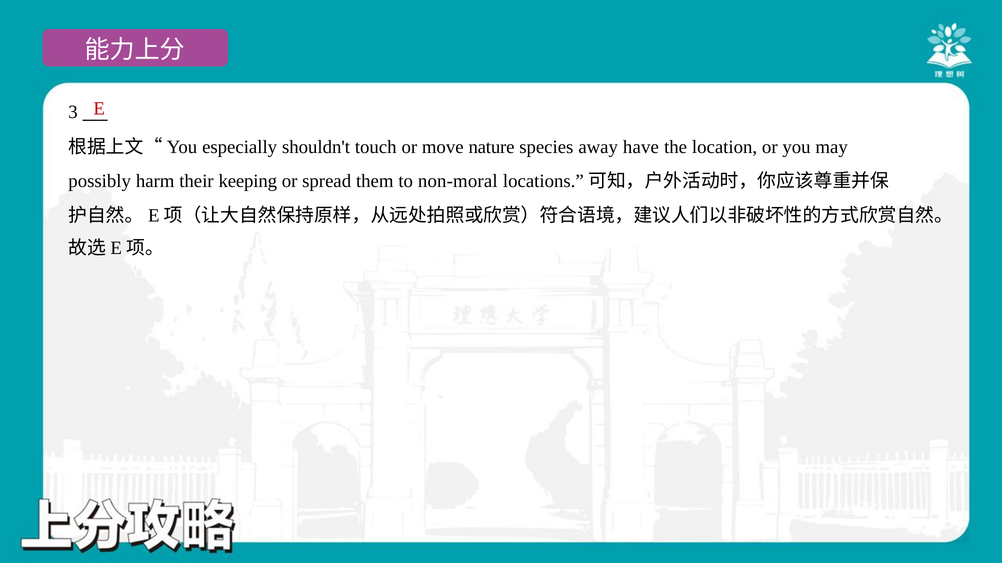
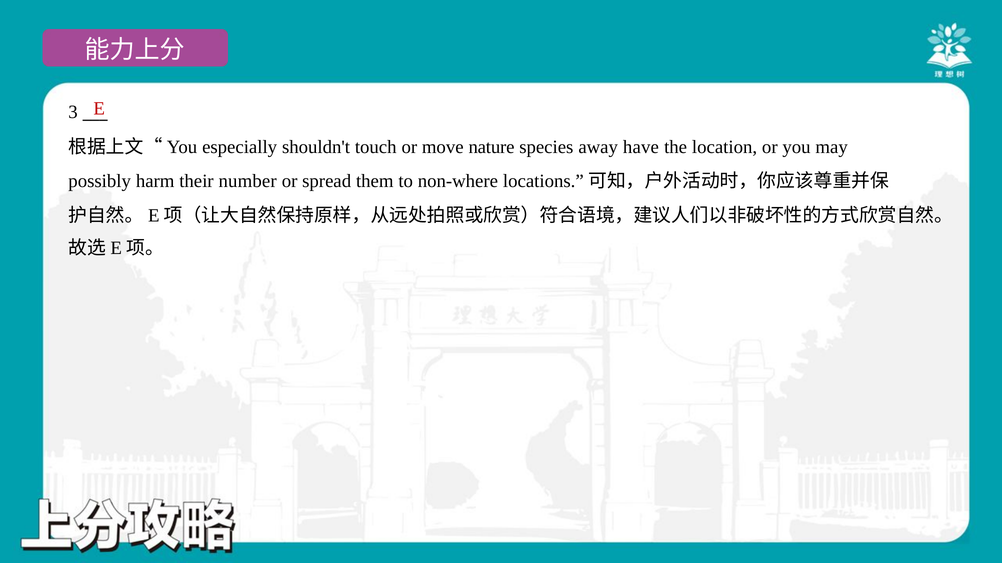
keeping: keeping -> number
non-moral: non-moral -> non-where
